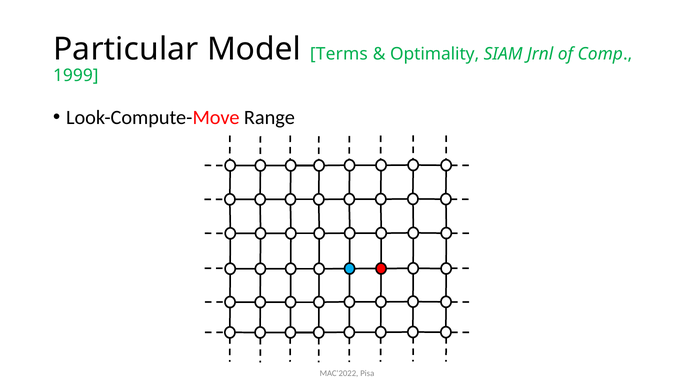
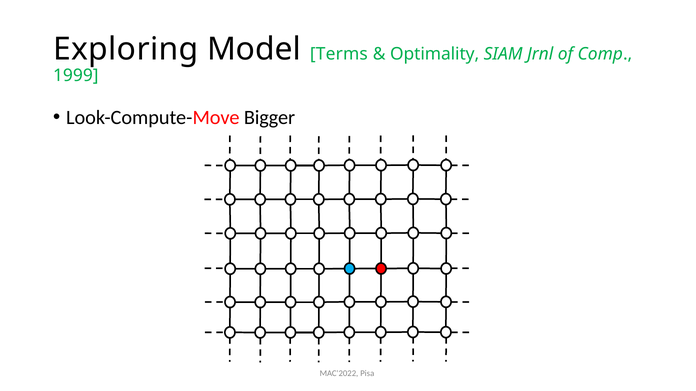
Particular: Particular -> Exploring
Range: Range -> Bigger
